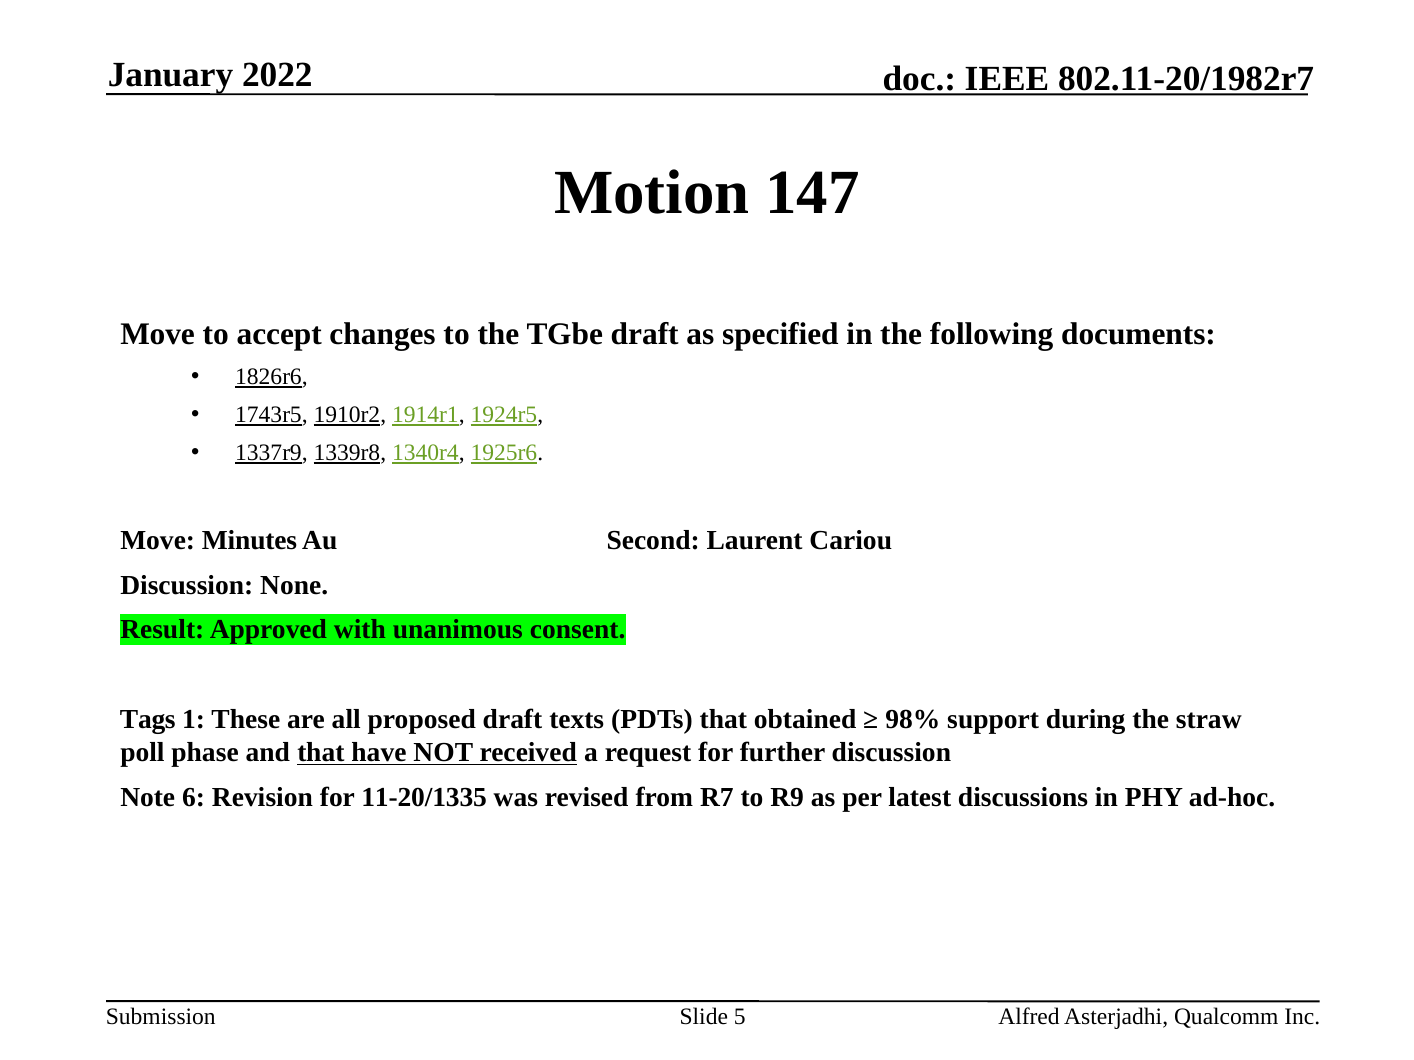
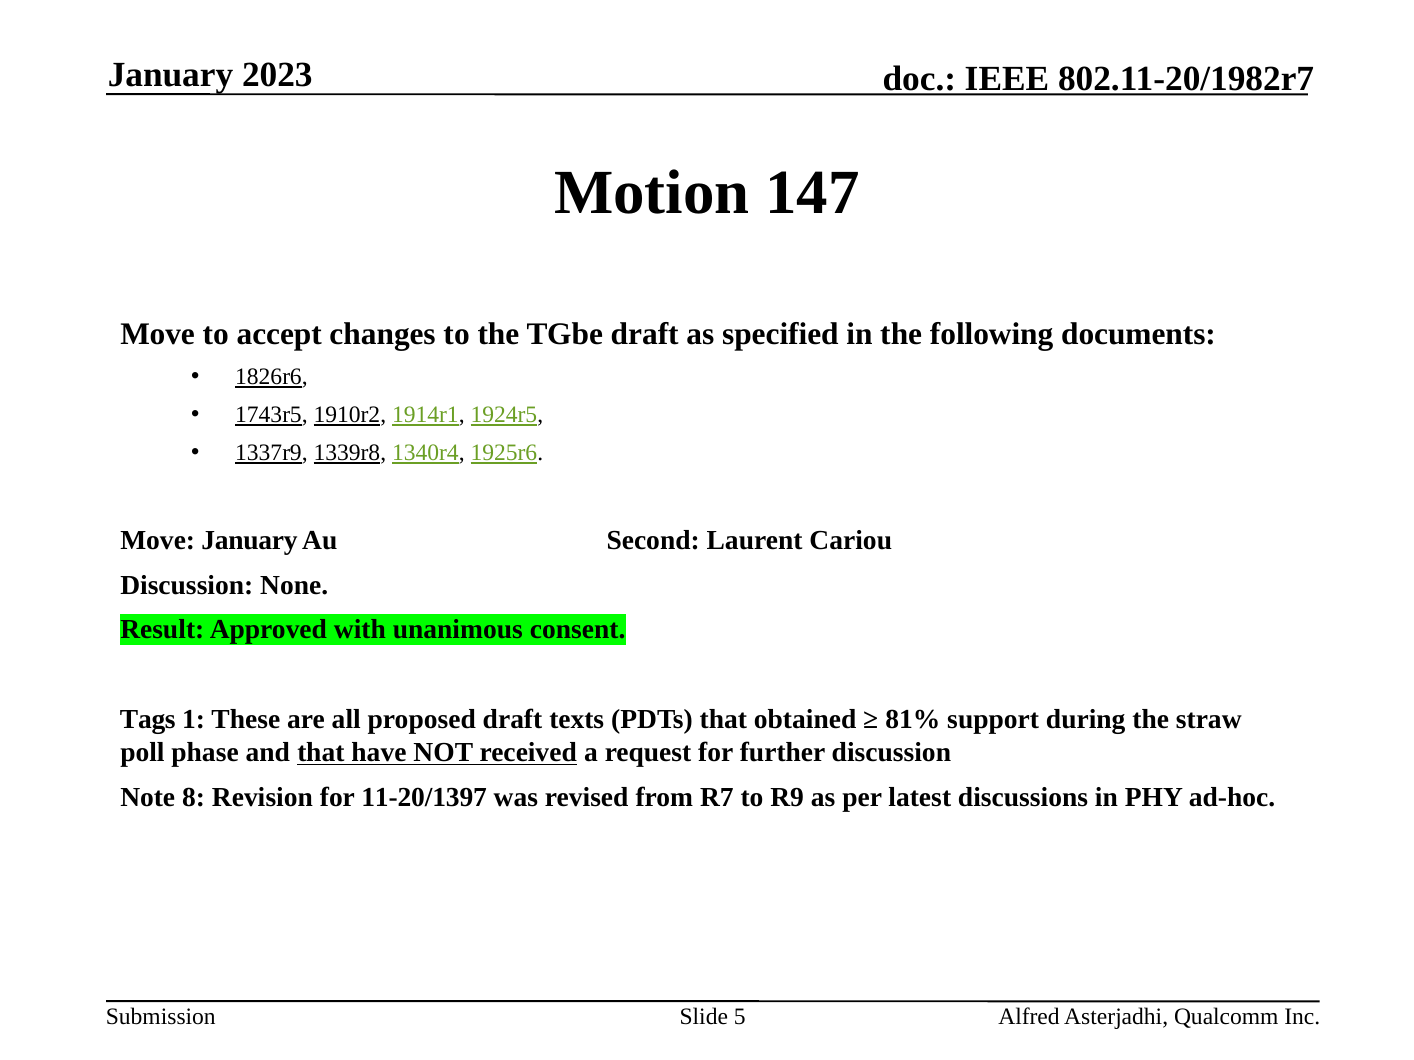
2022: 2022 -> 2023
Move Minutes: Minutes -> January
98%: 98% -> 81%
6: 6 -> 8
11-20/1335: 11-20/1335 -> 11-20/1397
